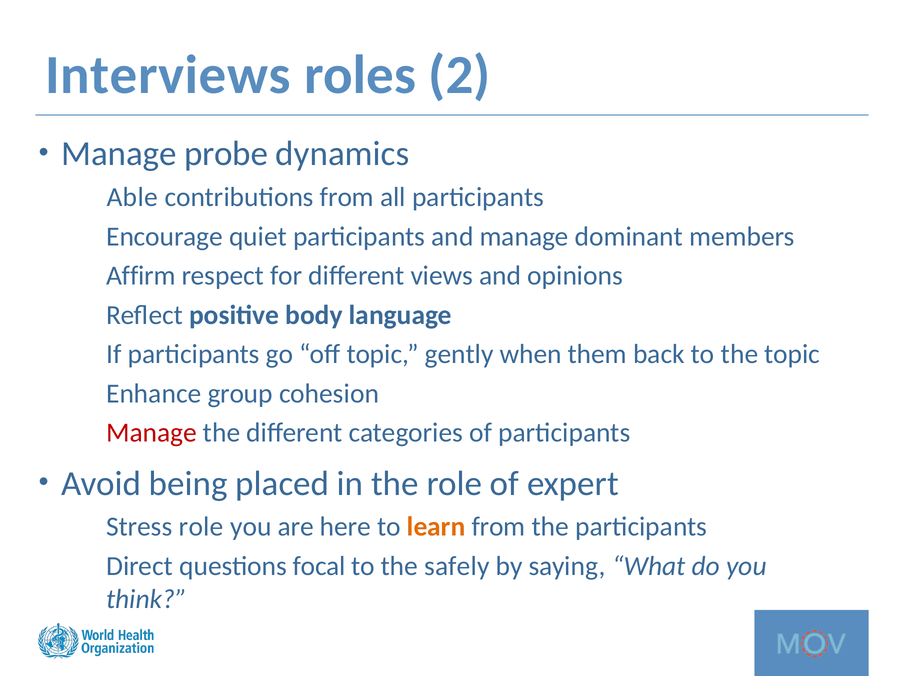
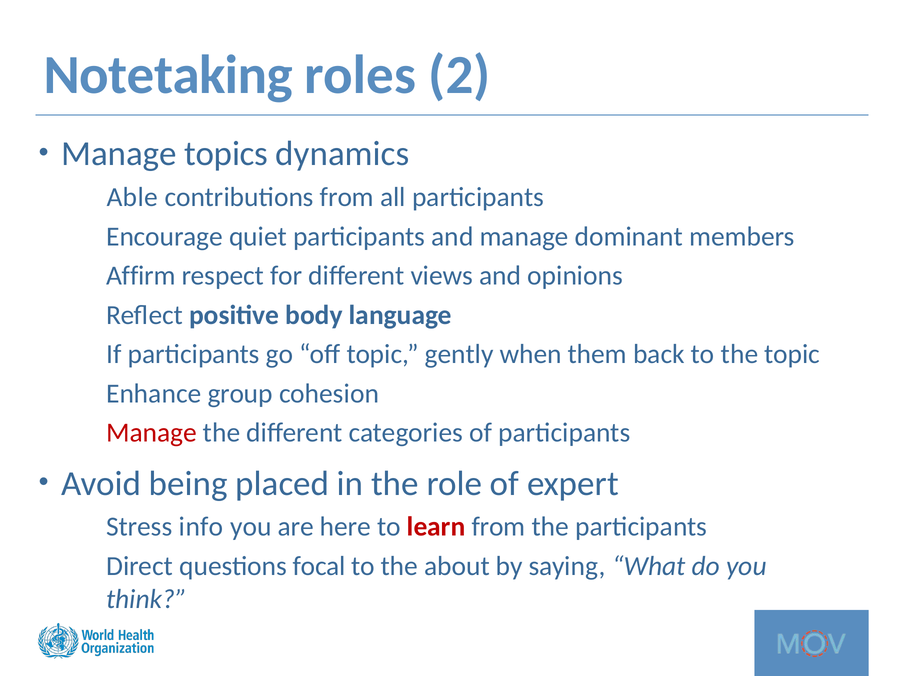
Interviews: Interviews -> Notetaking
probe: probe -> topics
Stress role: role -> info
learn colour: orange -> red
safely: safely -> about
